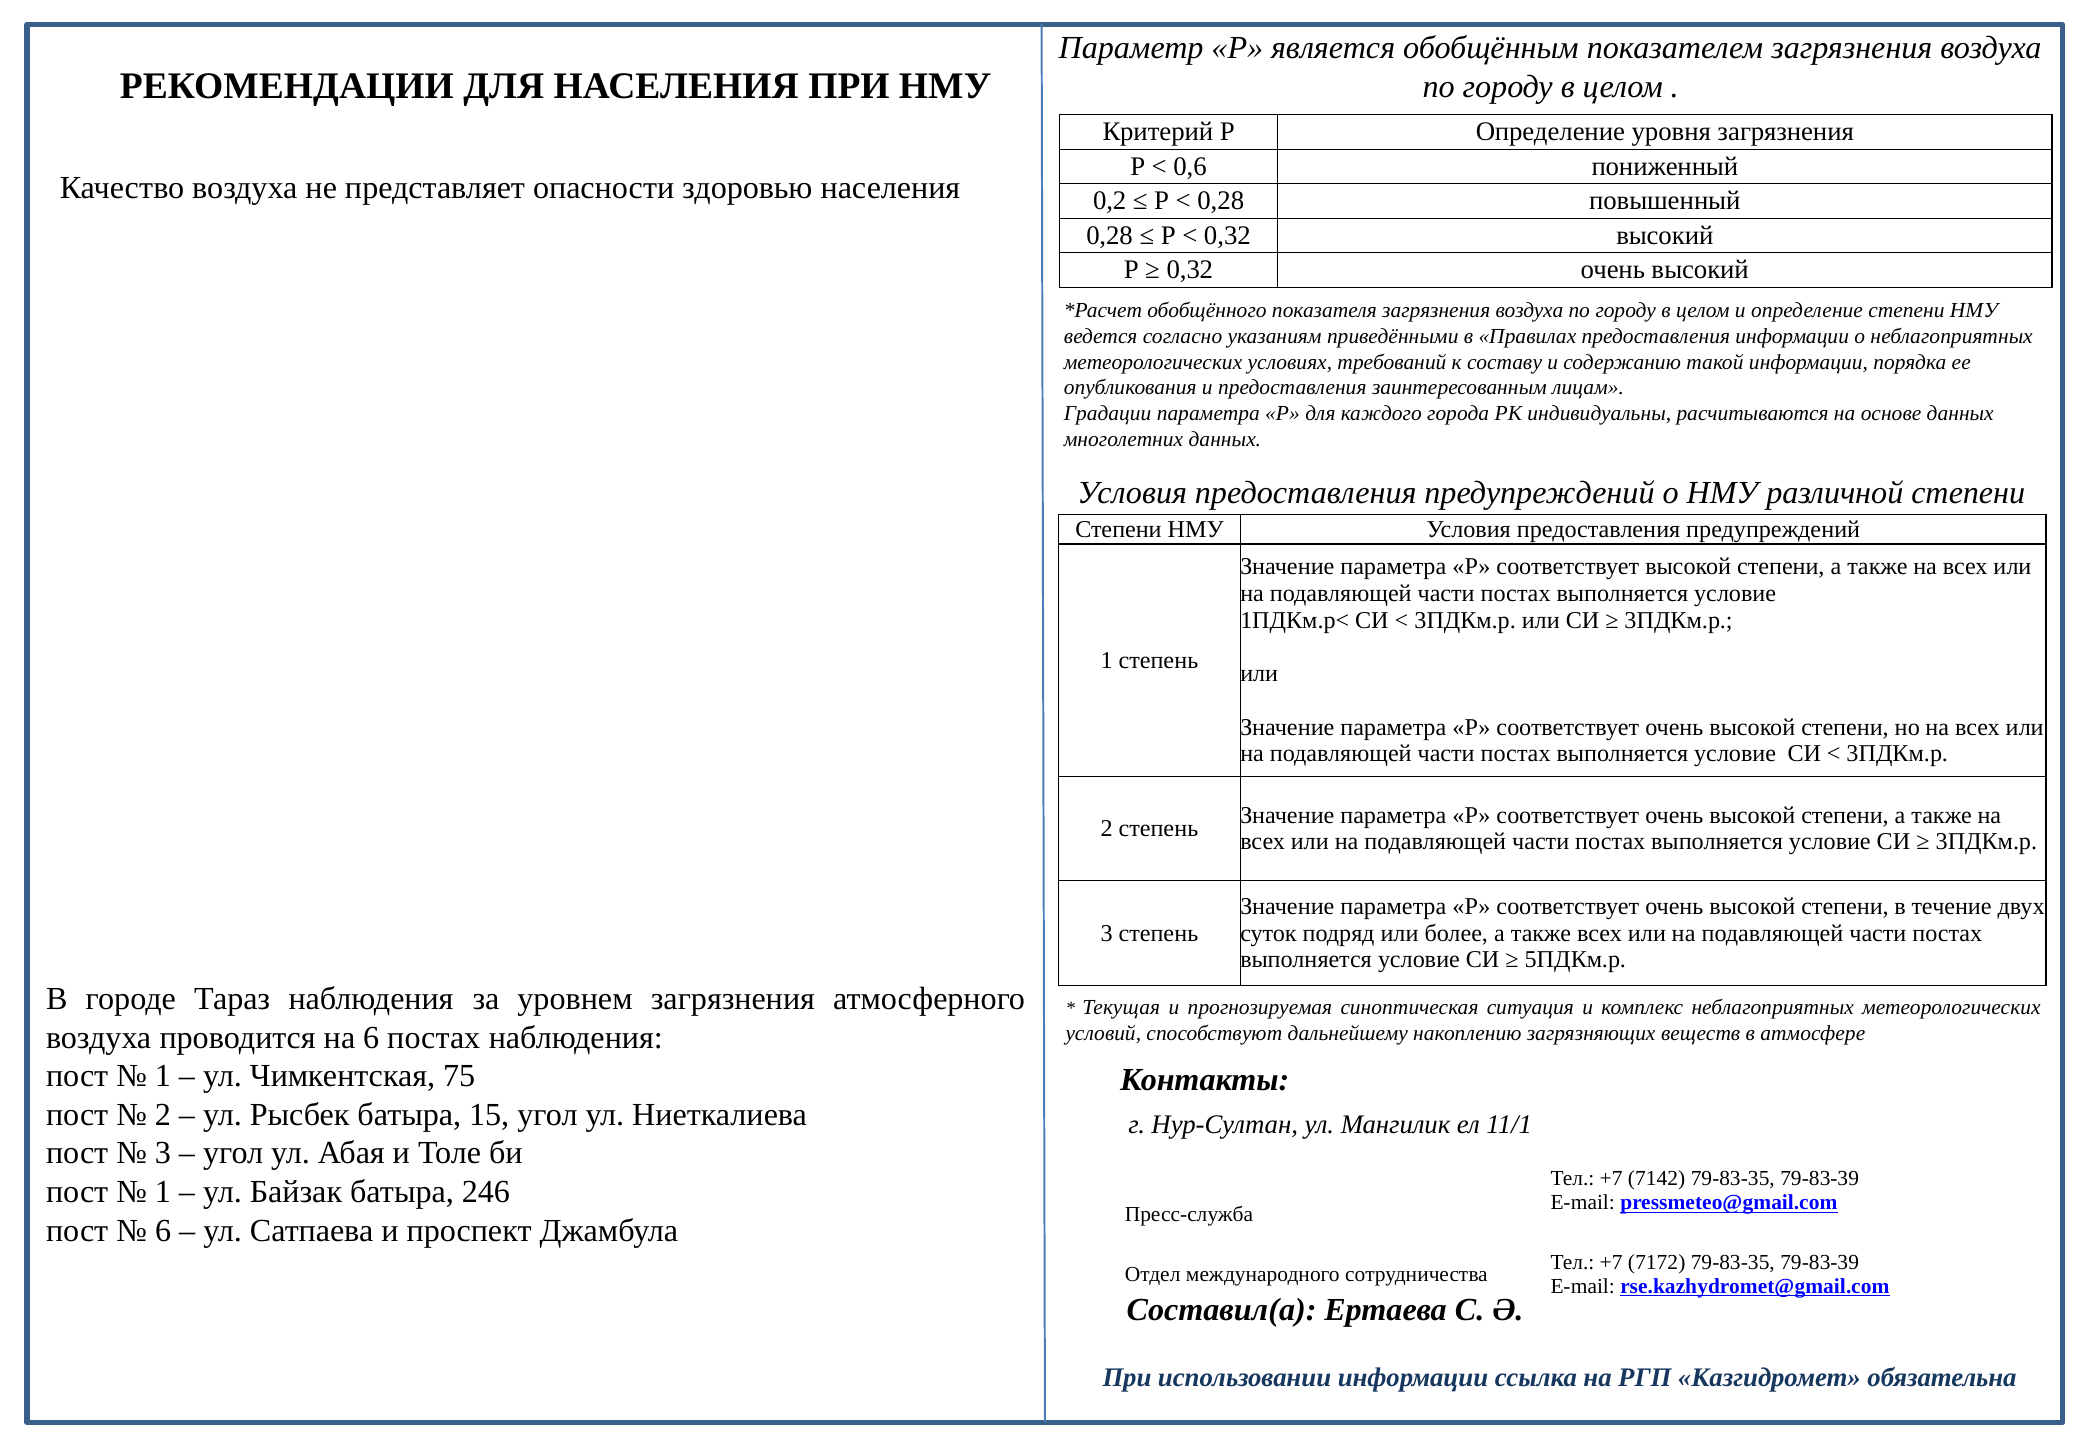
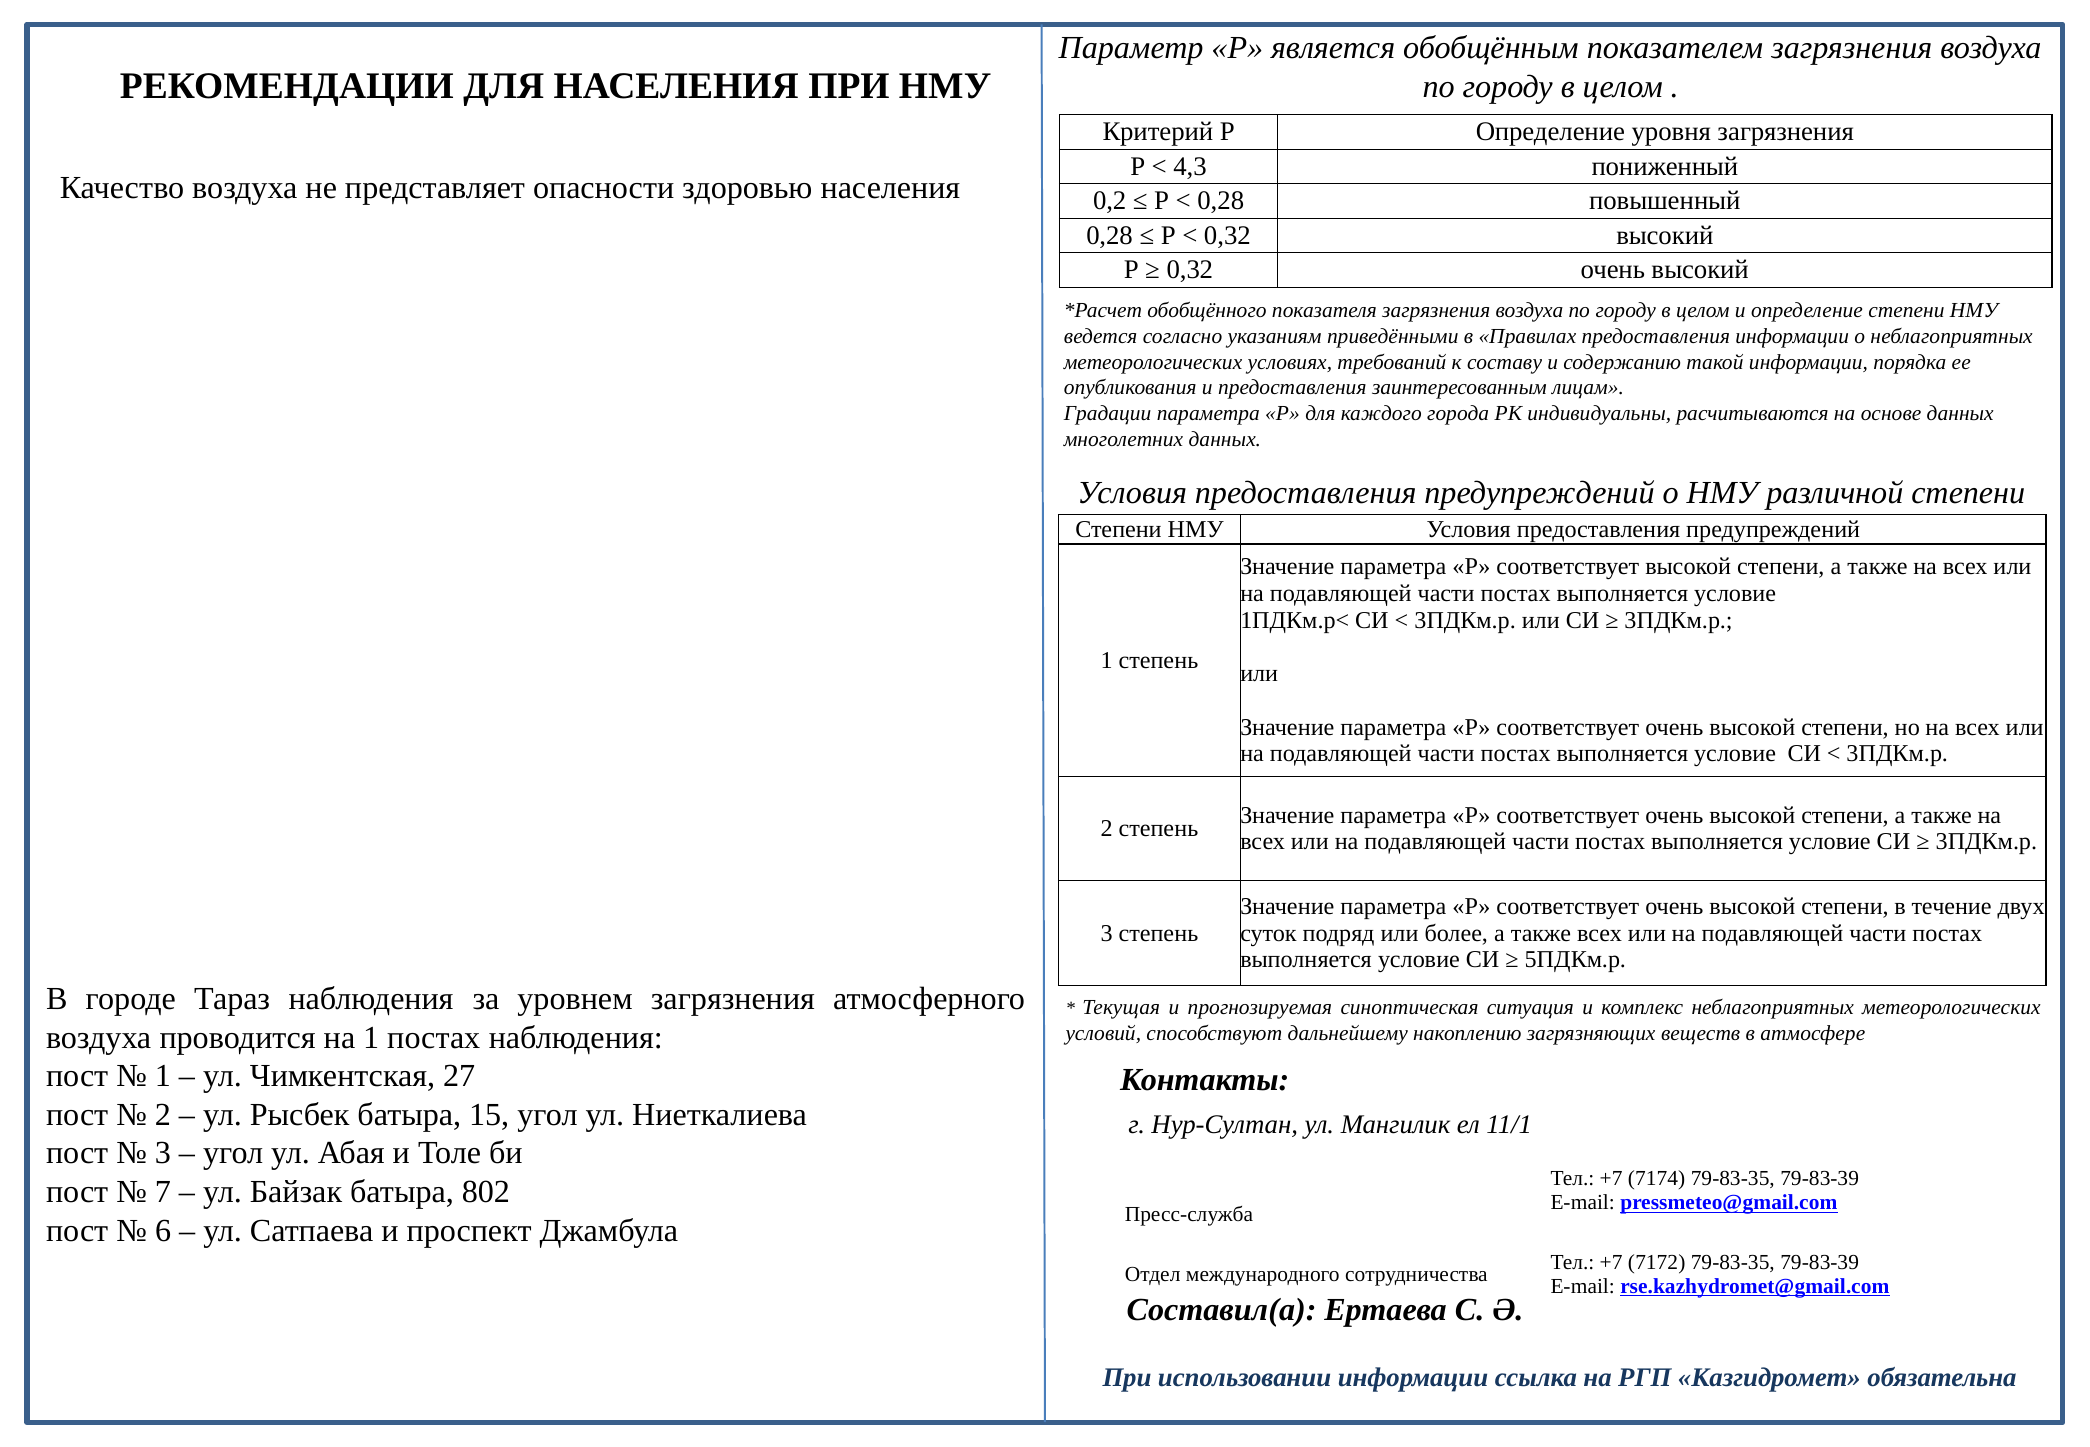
0,6: 0,6 -> 4,3
на 6: 6 -> 1
75: 75 -> 27
7142: 7142 -> 7174
1 at (163, 1192): 1 -> 7
246: 246 -> 802
